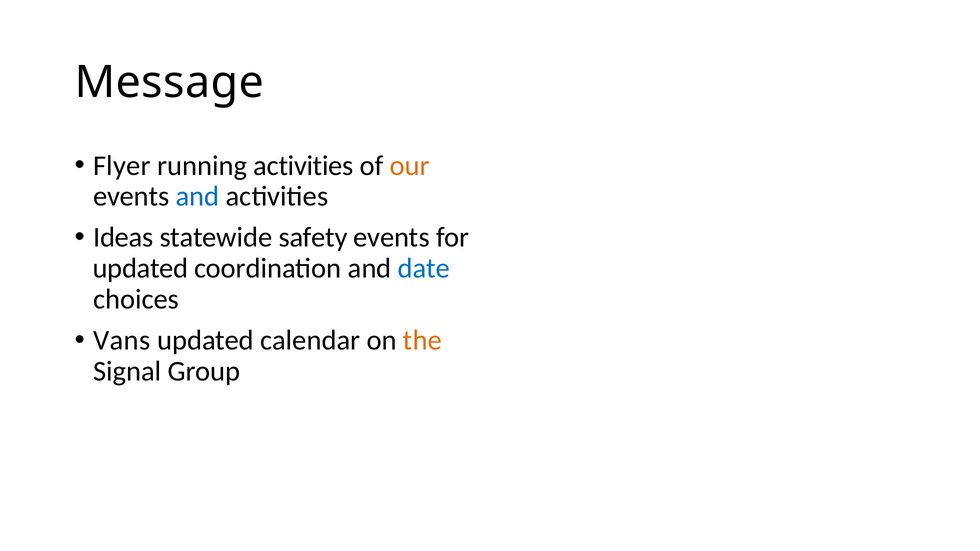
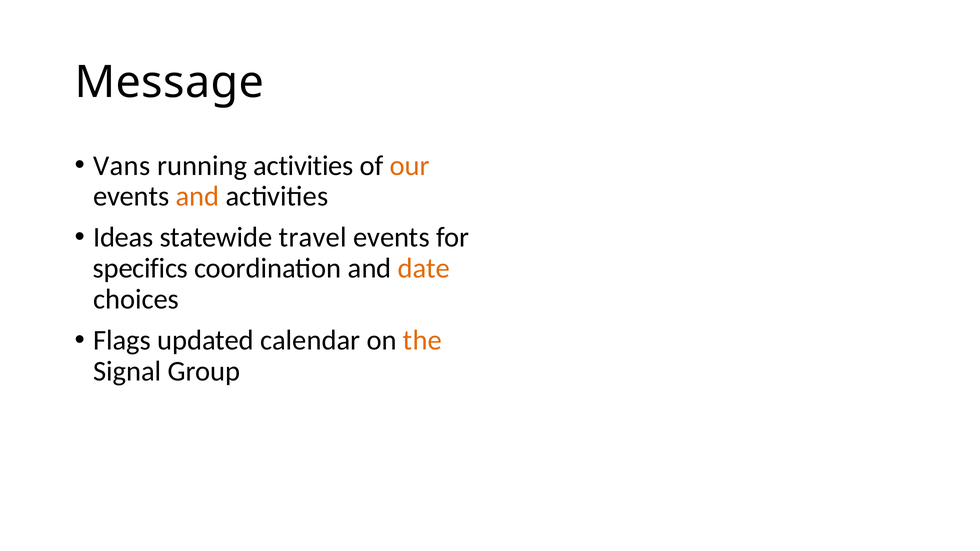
Flyer: Flyer -> Vans
and at (198, 197) colour: blue -> orange
safety: safety -> travel
updated at (141, 269): updated -> specifics
date colour: blue -> orange
Vans: Vans -> Flags
